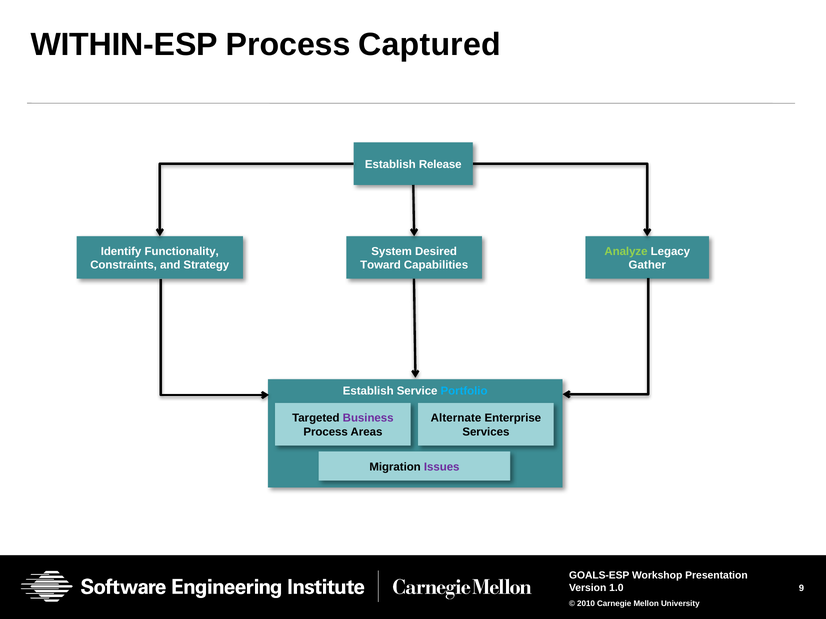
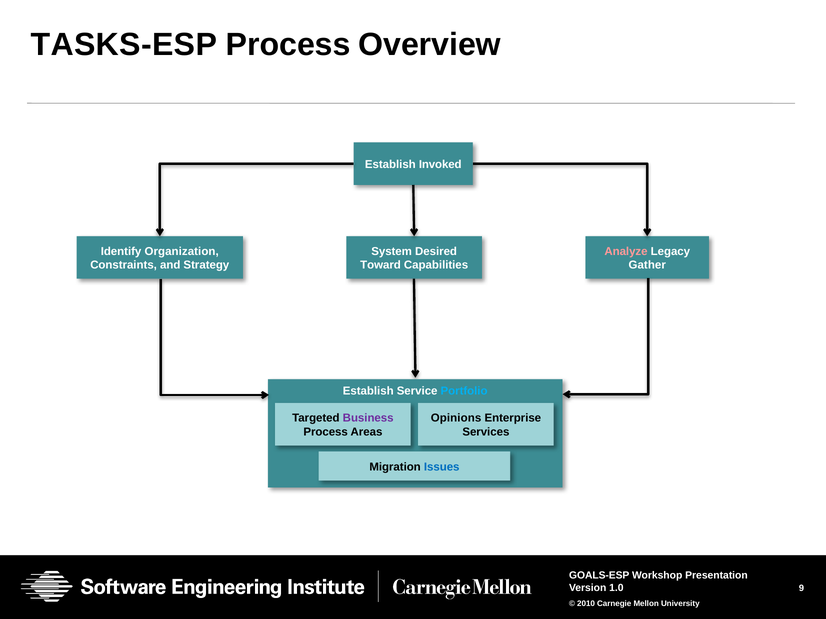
WITHIN-ESP: WITHIN-ESP -> TASKS-ESP
Captured: Captured -> Overview
Release: Release -> Invoked
Functionality: Functionality -> Organization
Analyze colour: light green -> pink
Alternate: Alternate -> Opinions
Issues colour: purple -> blue
